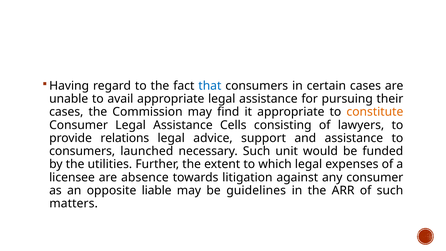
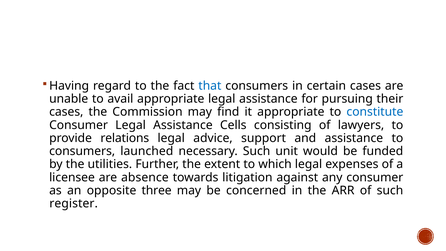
constitute colour: orange -> blue
liable: liable -> three
guidelines: guidelines -> concerned
matters: matters -> register
